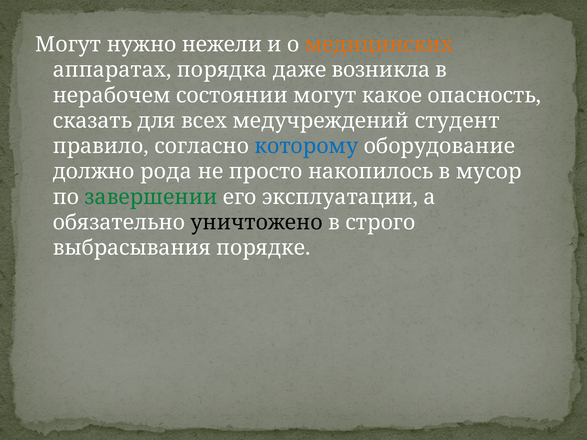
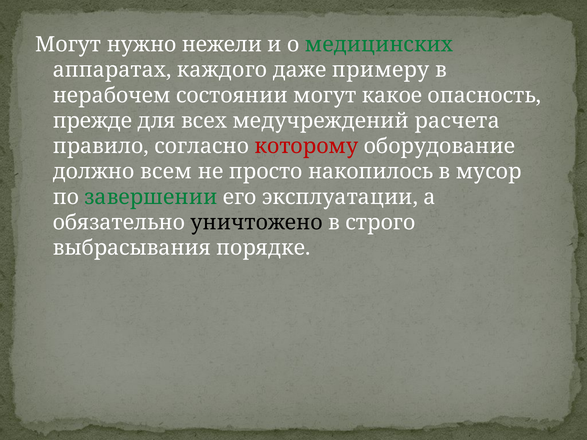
медицинских colour: orange -> green
порядка: порядка -> каждого
возникла: возникла -> примеру
сказать: сказать -> прежде
студент: студент -> расчета
которому colour: blue -> red
рода: рода -> всем
